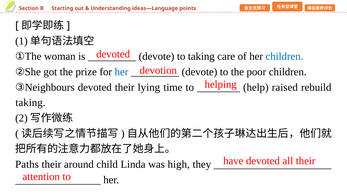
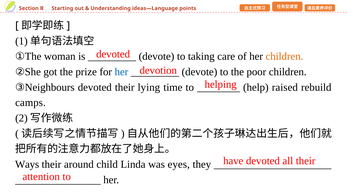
children at (284, 56) colour: blue -> orange
taking at (30, 103): taking -> camps
Paths: Paths -> Ways
high: high -> eyes
